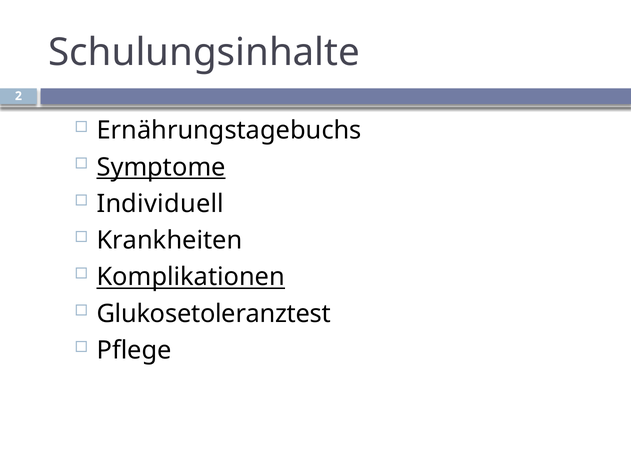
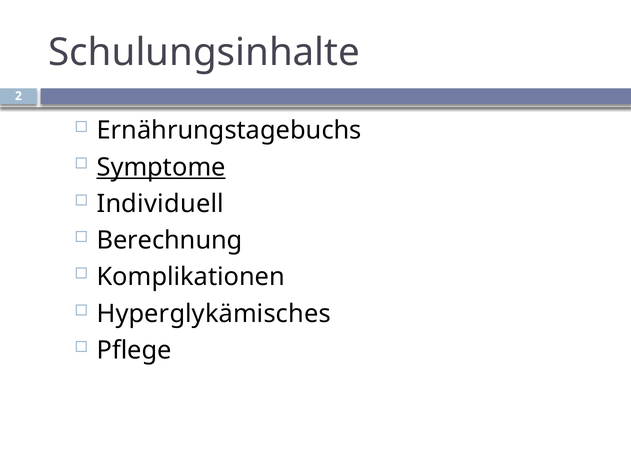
Krankheiten: Krankheiten -> Berechnung
Komplikationen underline: present -> none
Glukosetoleranztest: Glukosetoleranztest -> Hyperglykämisches
